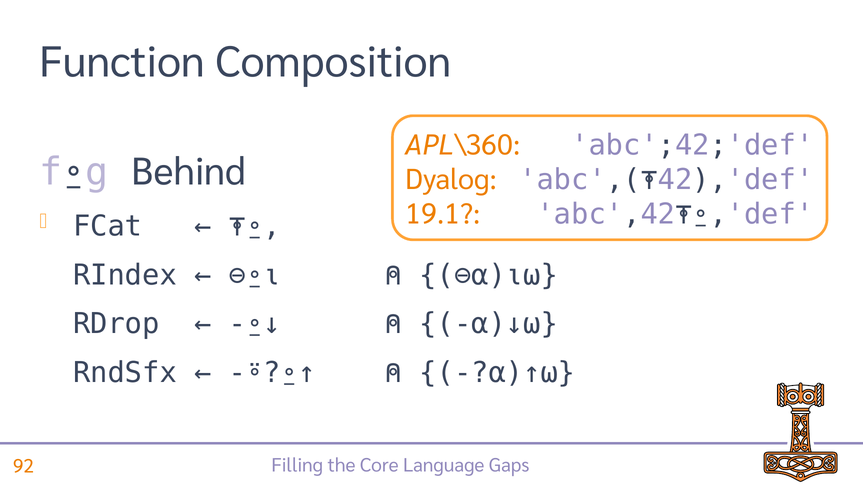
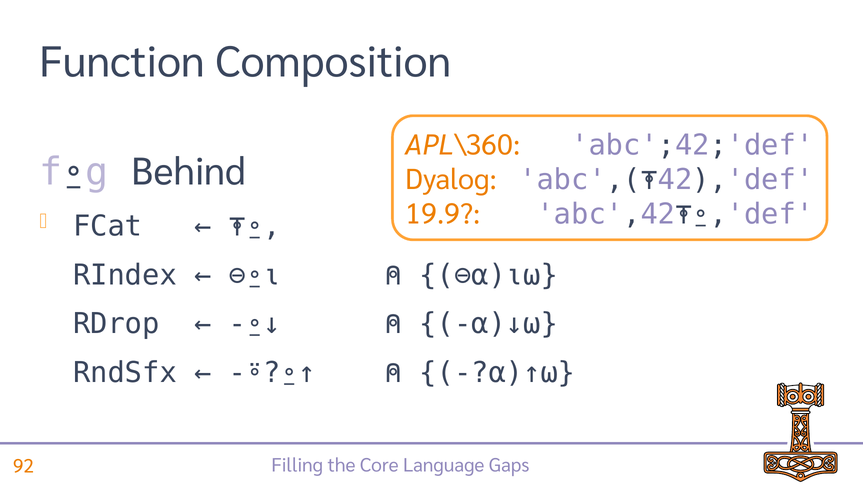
19.1: 19.1 -> 19.9
